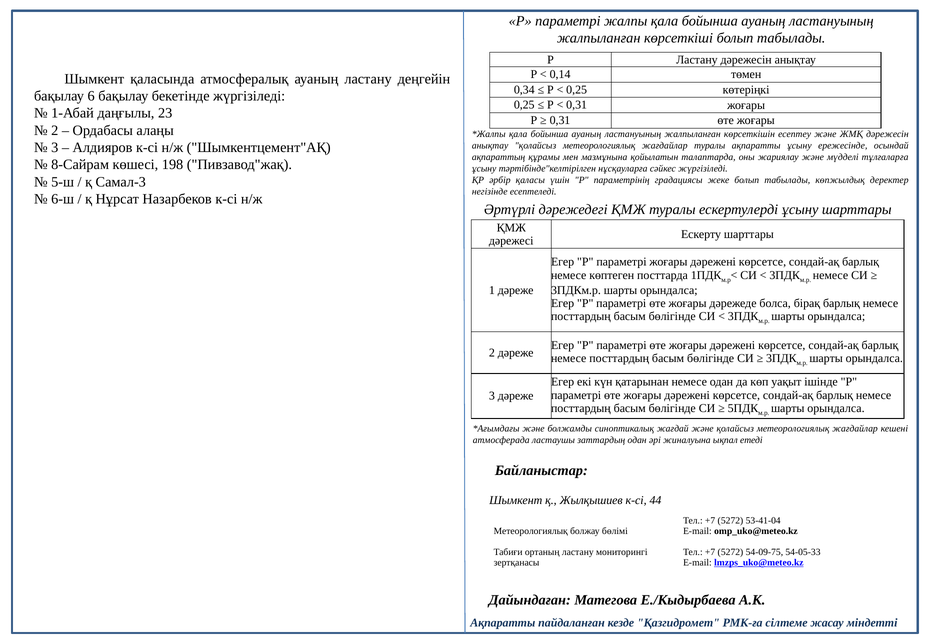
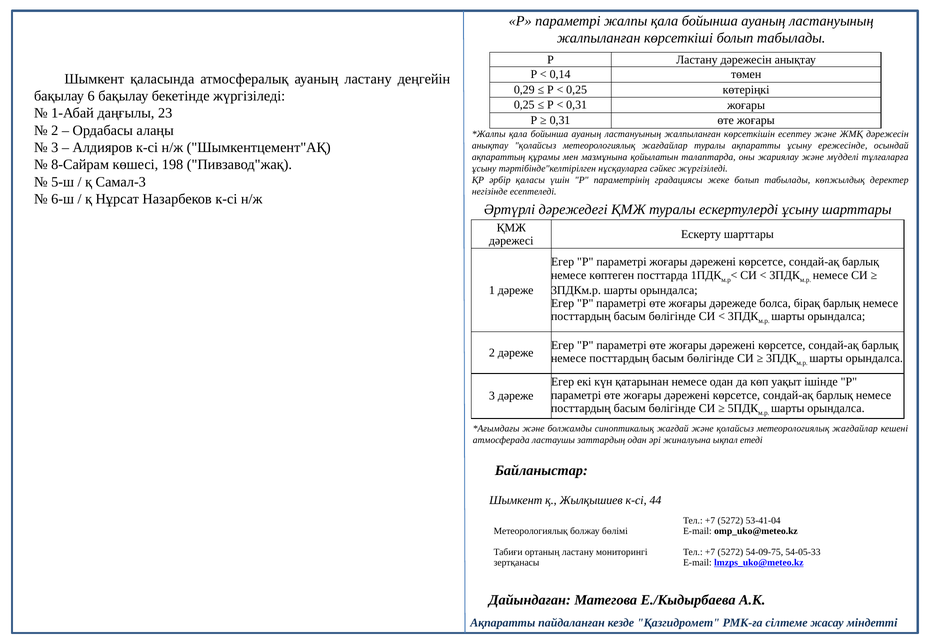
0,34: 0,34 -> 0,29
